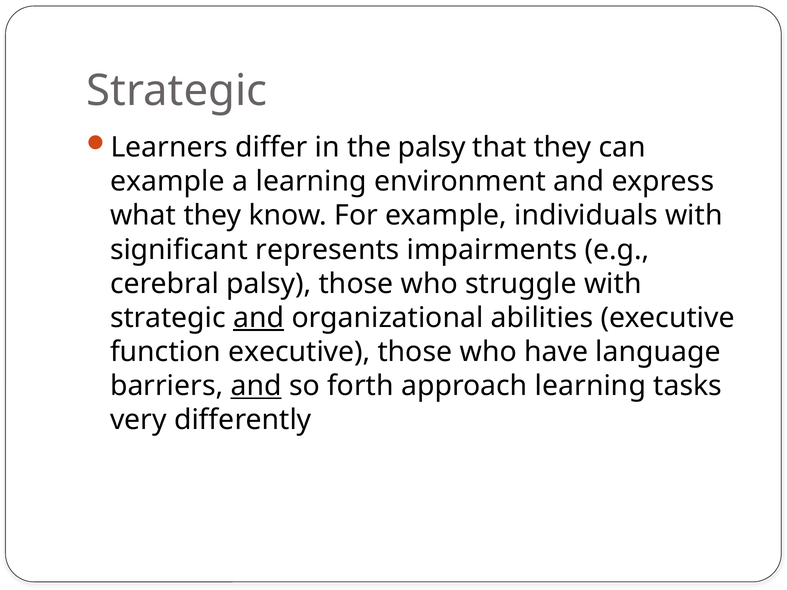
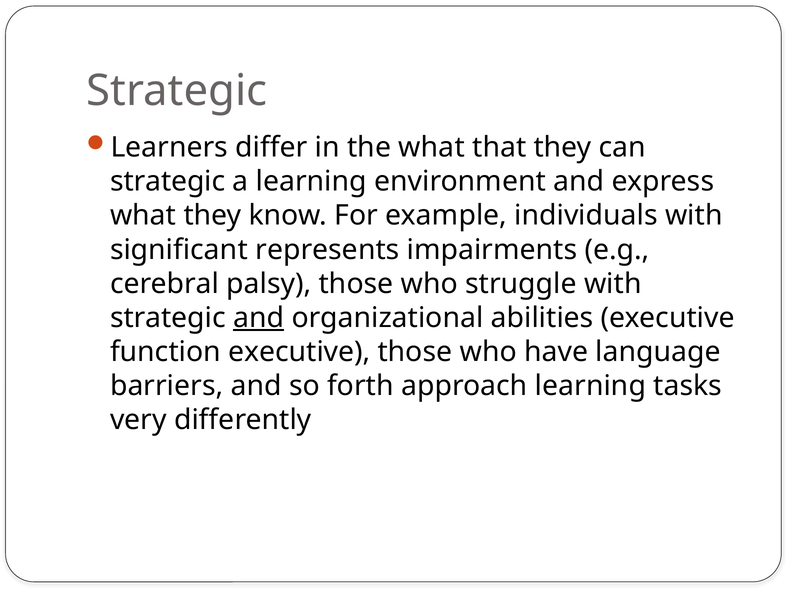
the palsy: palsy -> what
example at (167, 182): example -> strategic
and at (256, 386) underline: present -> none
